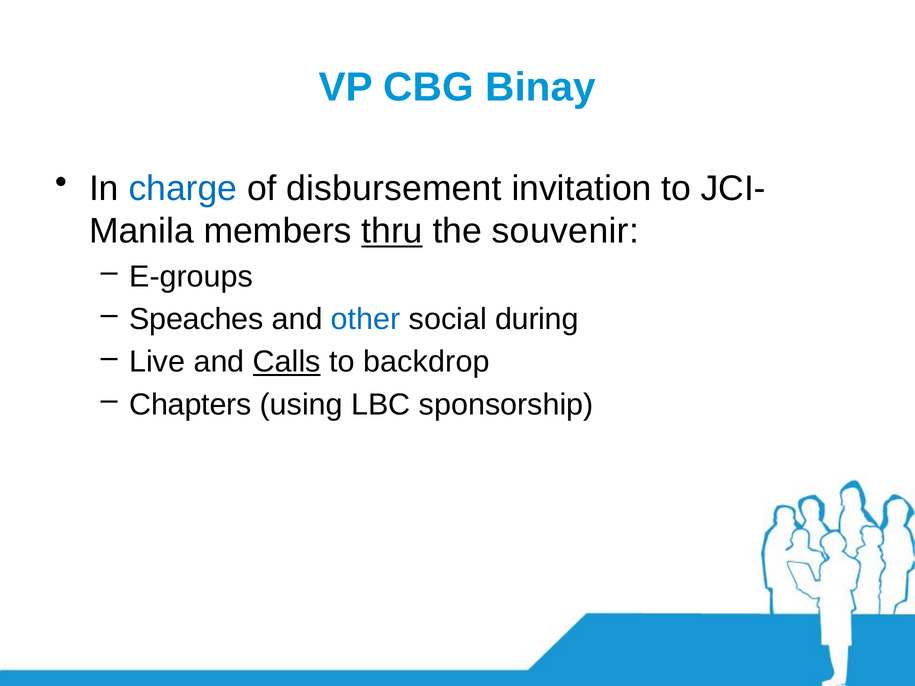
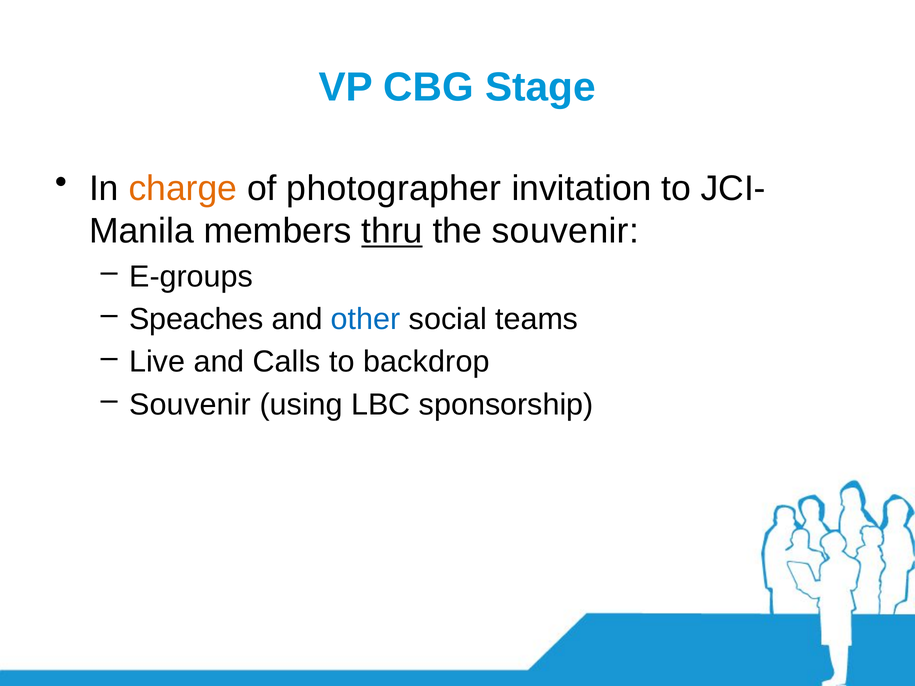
Binay: Binay -> Stage
charge colour: blue -> orange
disbursement: disbursement -> photographer
during: during -> teams
Calls underline: present -> none
Chapters at (190, 405): Chapters -> Souvenir
